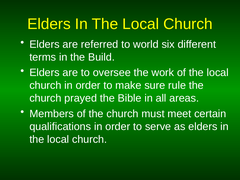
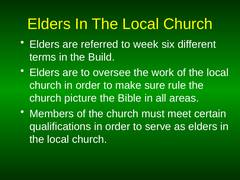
world: world -> week
prayed: prayed -> picture
